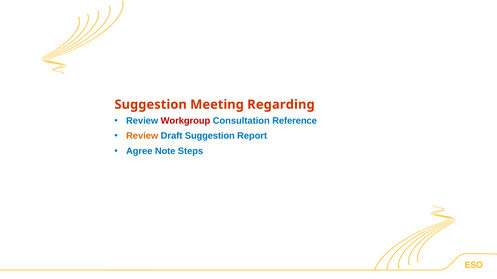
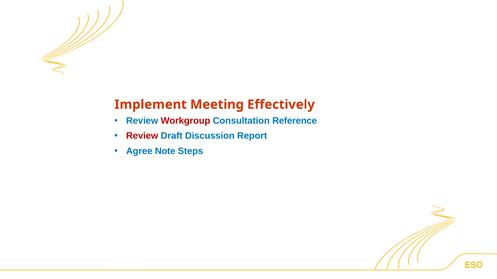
Suggestion at (151, 105): Suggestion -> Implement
Regarding: Regarding -> Effectively
Review at (142, 136) colour: orange -> red
Draft Suggestion: Suggestion -> Discussion
